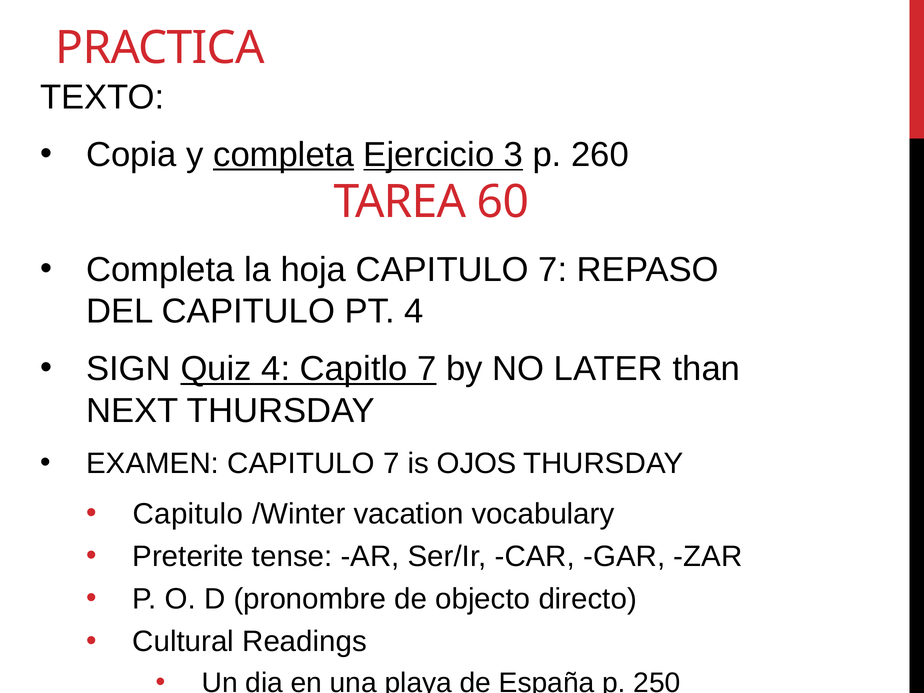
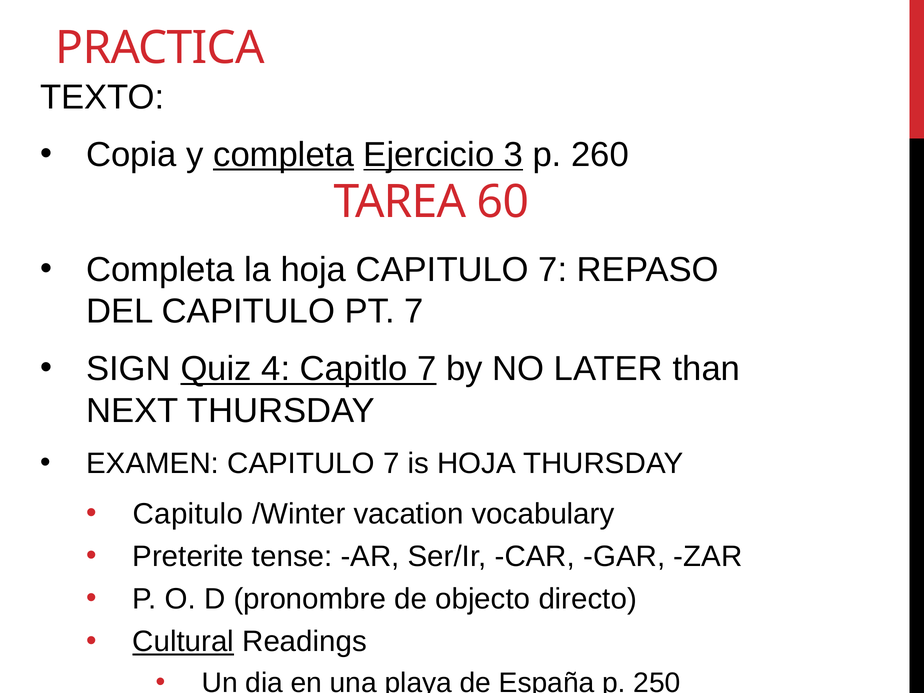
PT 4: 4 -> 7
is OJOS: OJOS -> HOJA
Cultural underline: none -> present
